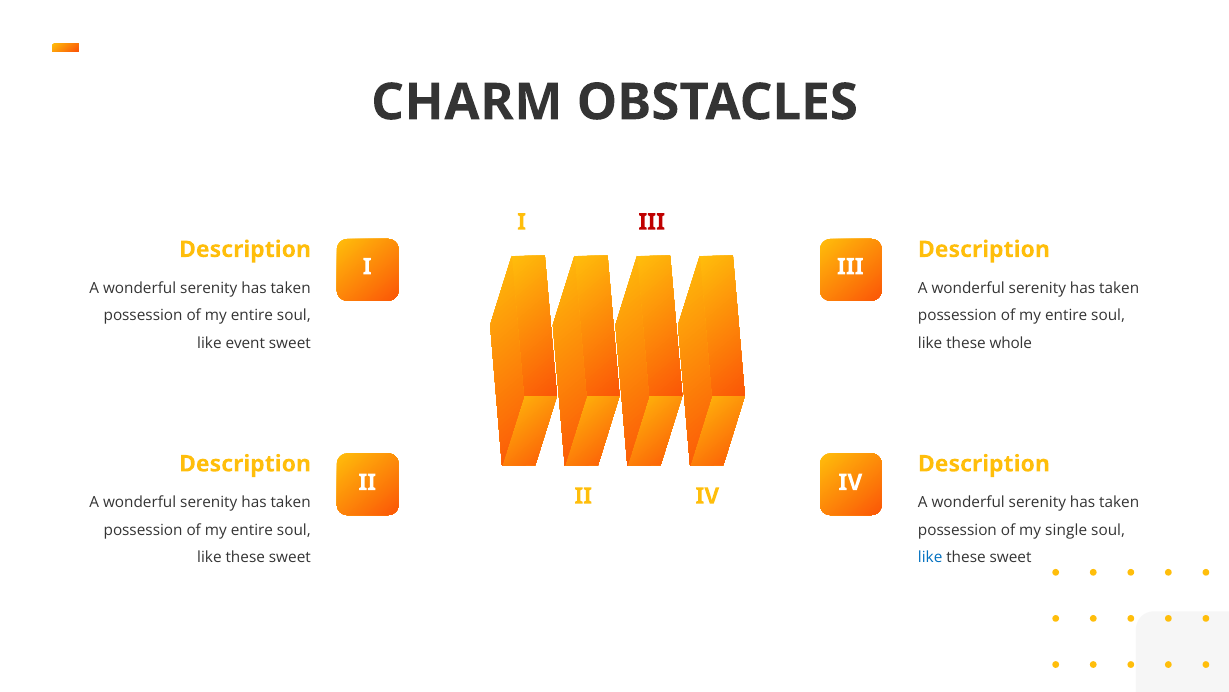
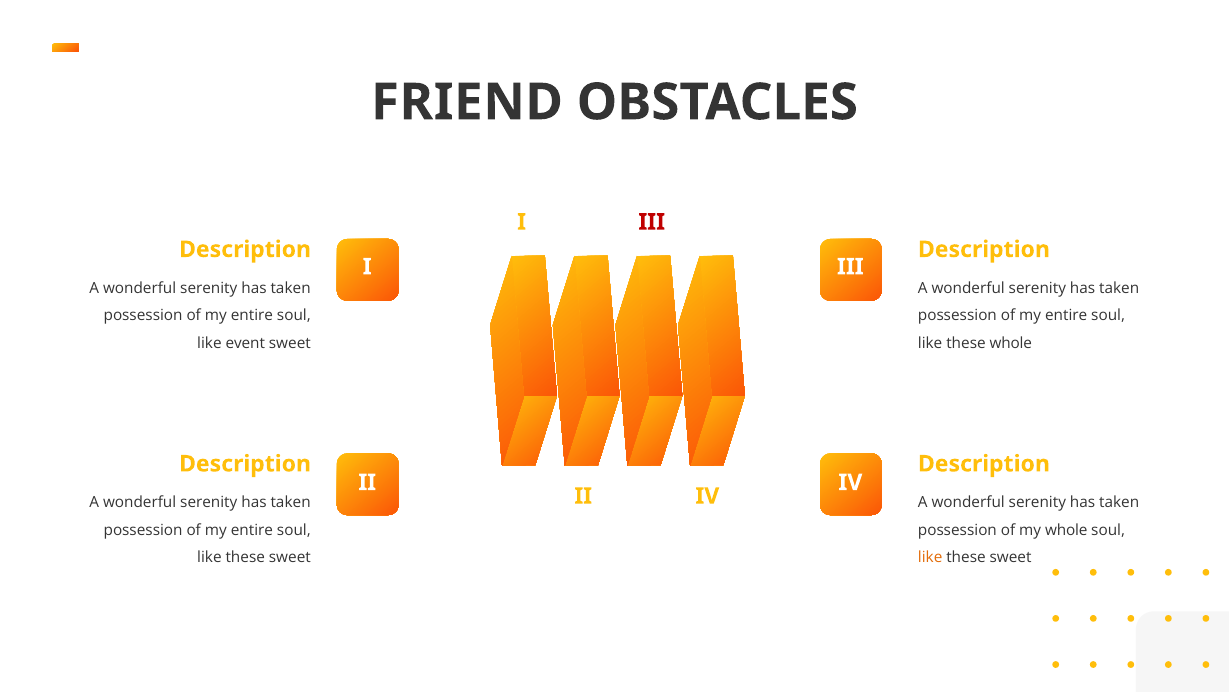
CHARM: CHARM -> FRIEND
my single: single -> whole
like at (930, 557) colour: blue -> orange
